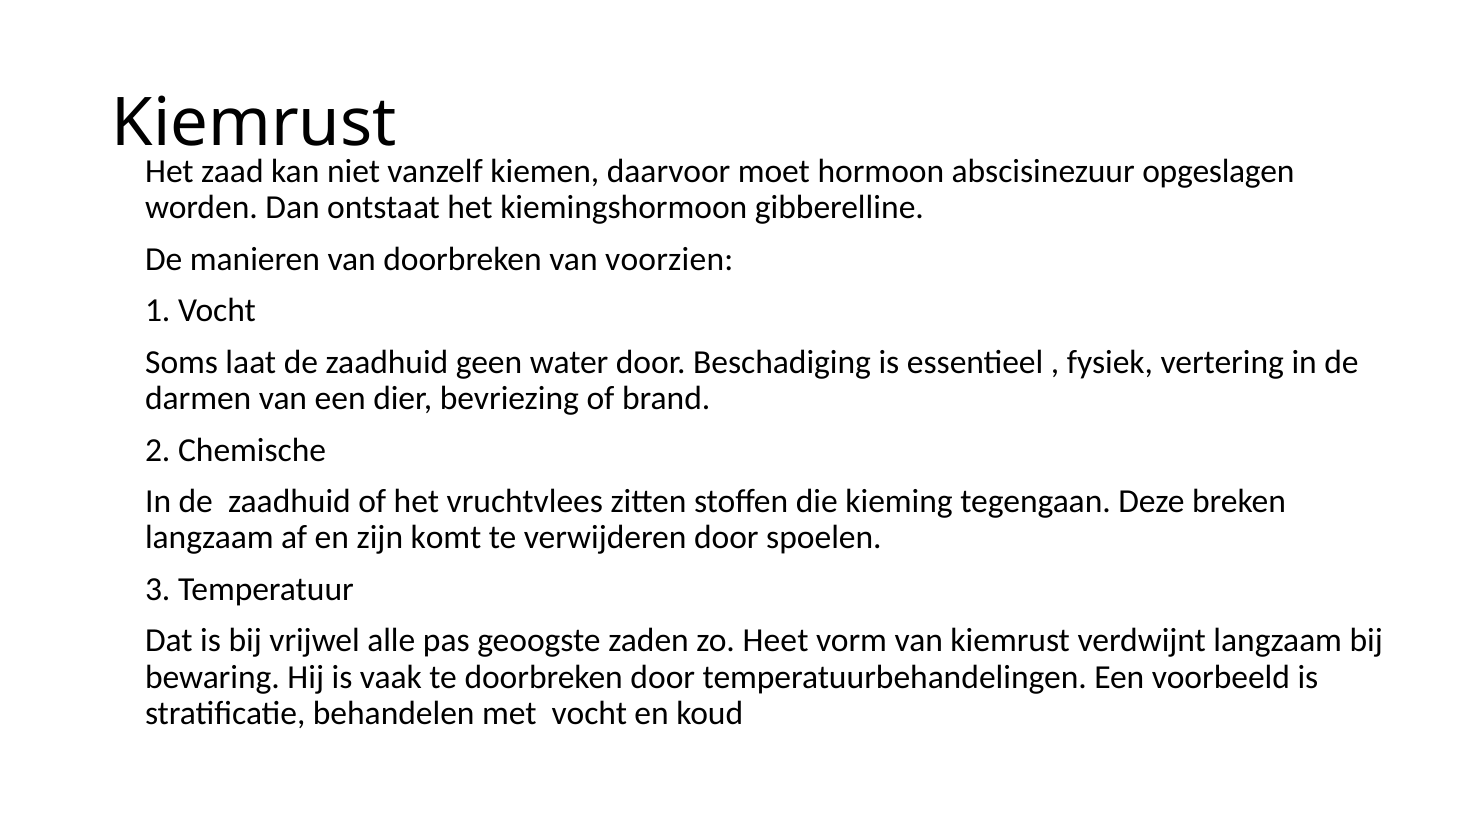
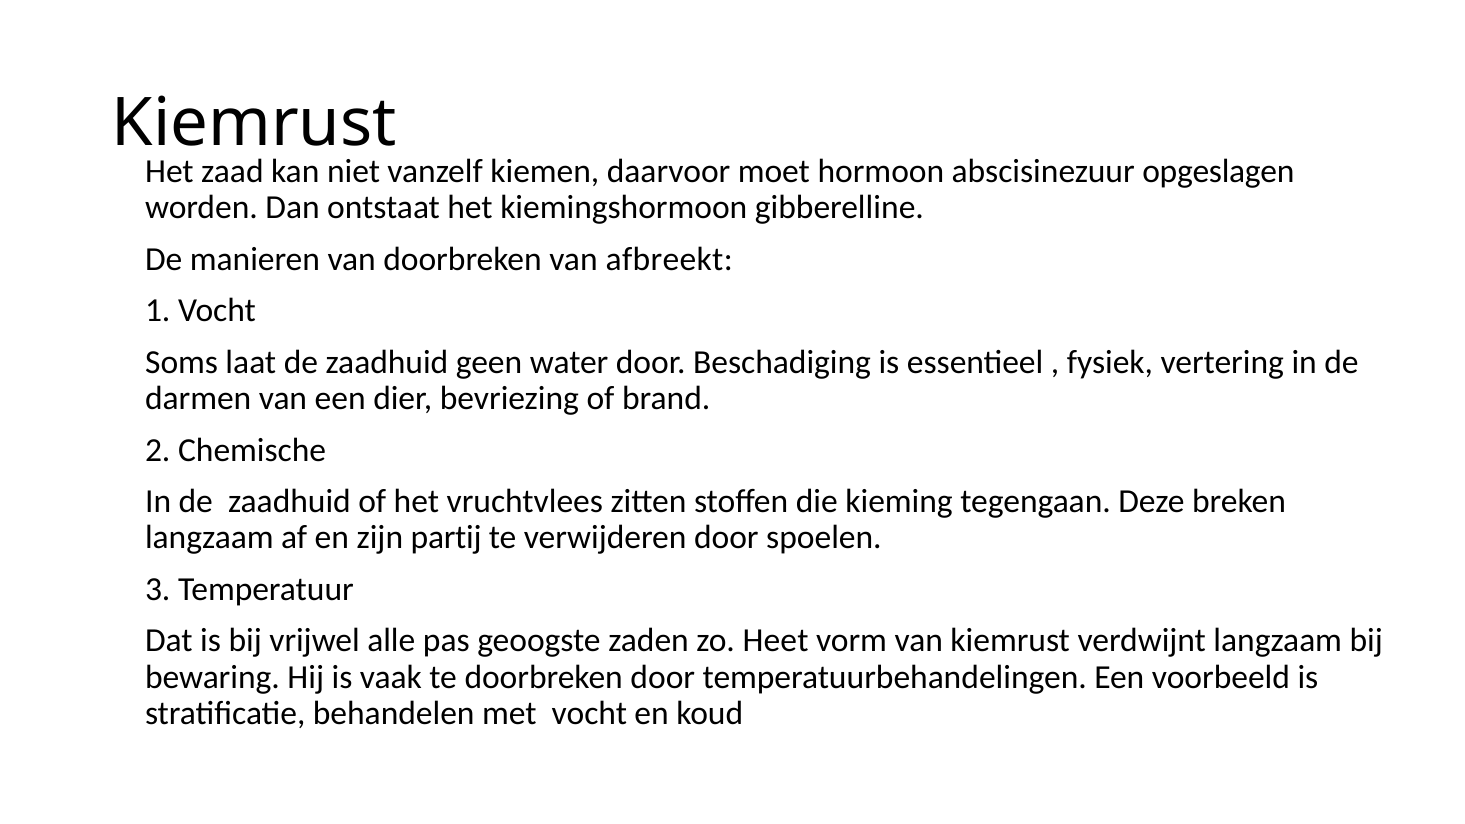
voorzien: voorzien -> afbreekt
komt: komt -> partij
